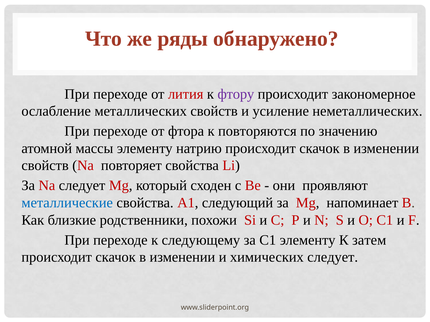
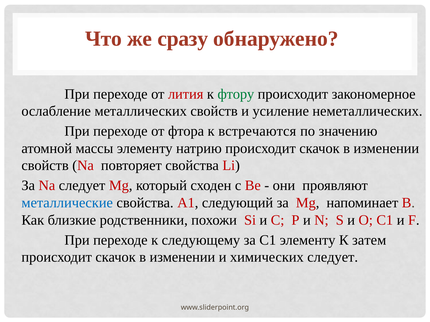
ряды: ряды -> сразу
фтору colour: purple -> green
повторяются: повторяются -> встречаются
